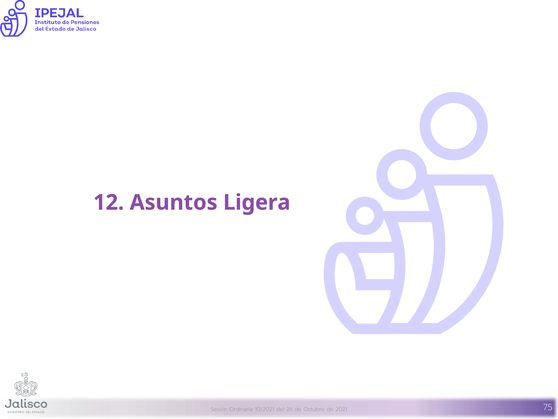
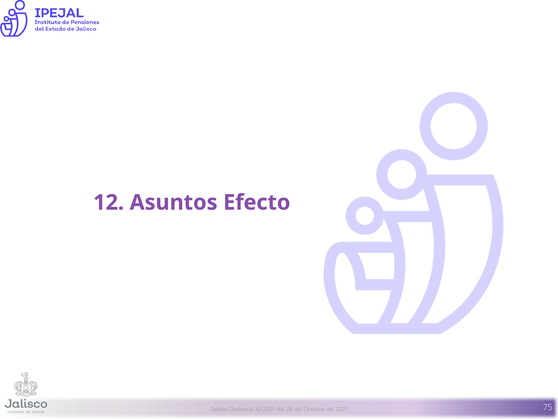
Ligera: Ligera -> Efecto
